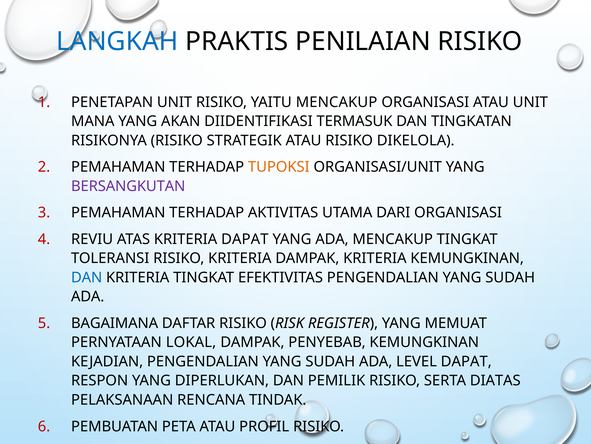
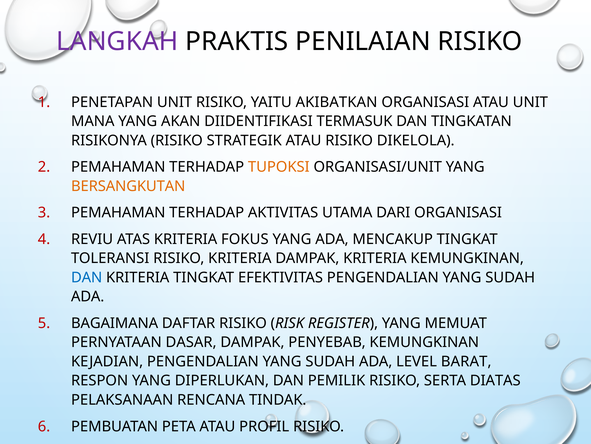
LANGKAH colour: blue -> purple
YAITU MENCAKUP: MENCAKUP -> AKIBATKAN
BERSANGKUTAN colour: purple -> orange
KRITERIA DAPAT: DAPAT -> FOKUS
LOKAL: LOKAL -> DASAR
LEVEL DAPAT: DAPAT -> BARAT
